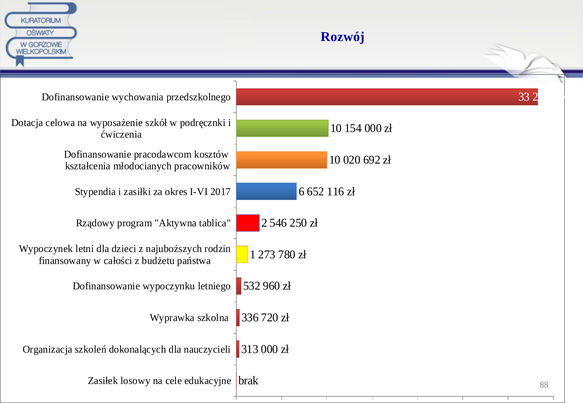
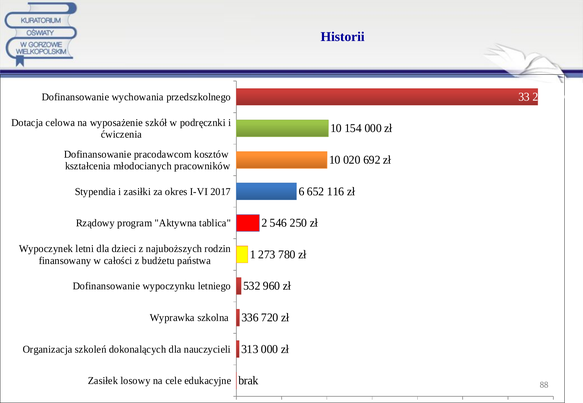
Rozwój: Rozwój -> Historii
